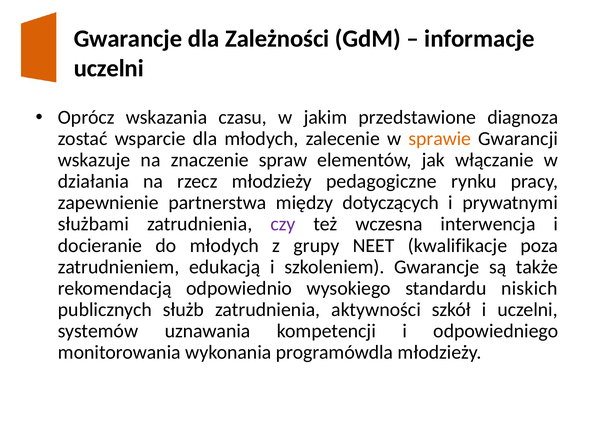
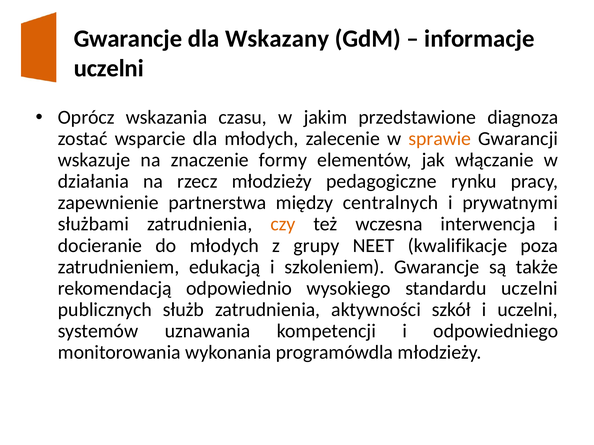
Zależności: Zależności -> Wskazany
spraw: spraw -> formy
dotyczących: dotyczących -> centralnych
czy colour: purple -> orange
standardu niskich: niskich -> uczelni
